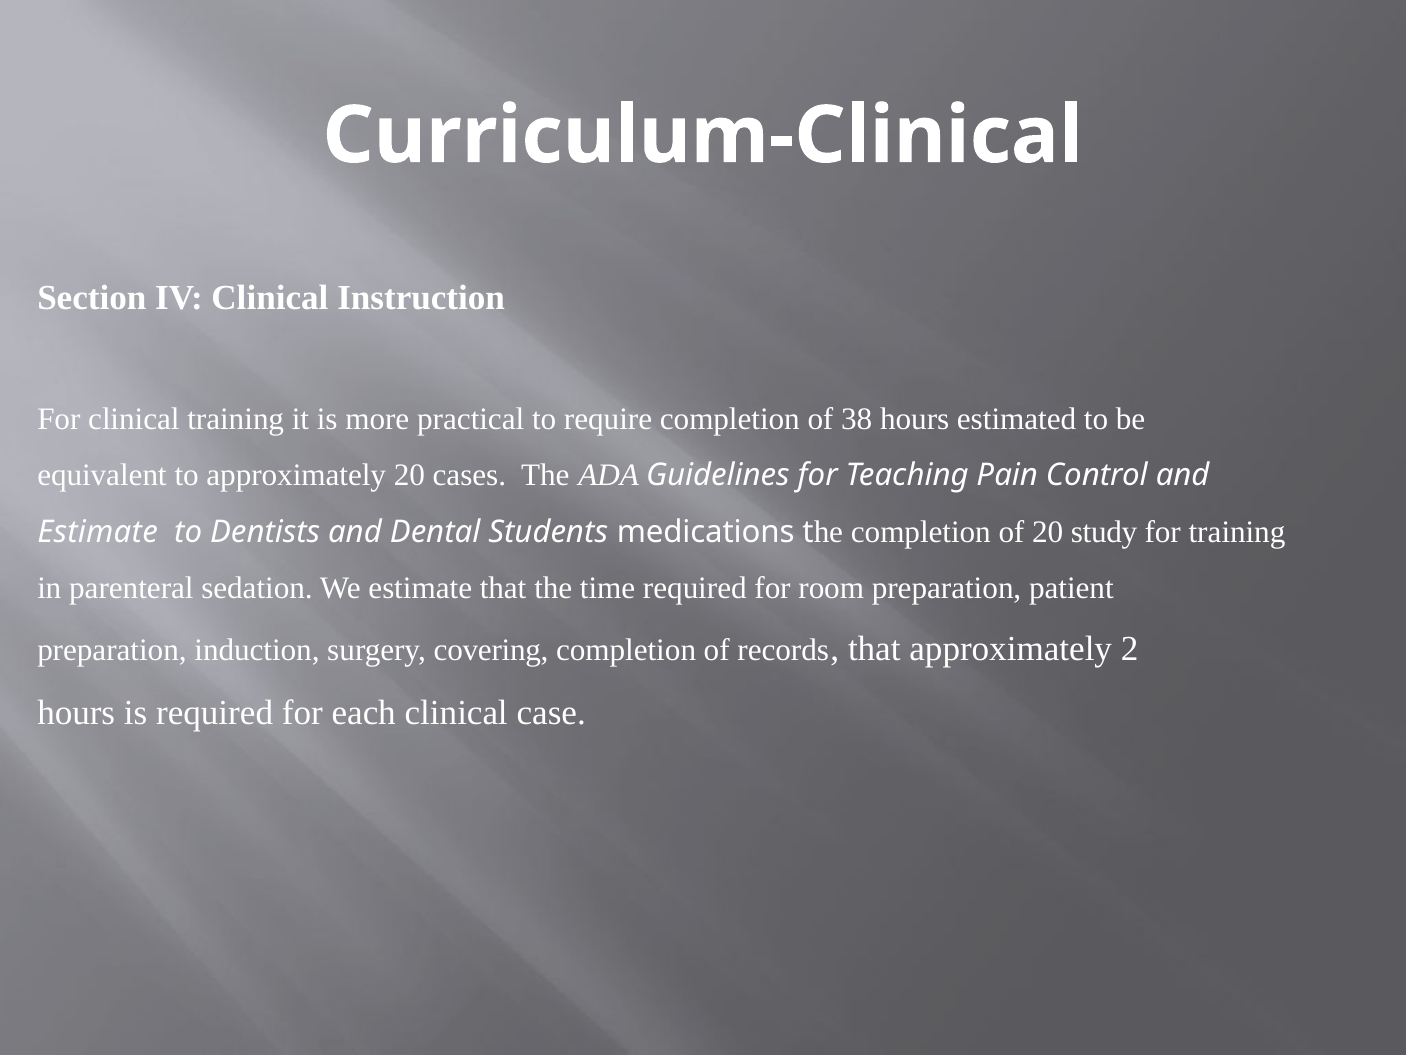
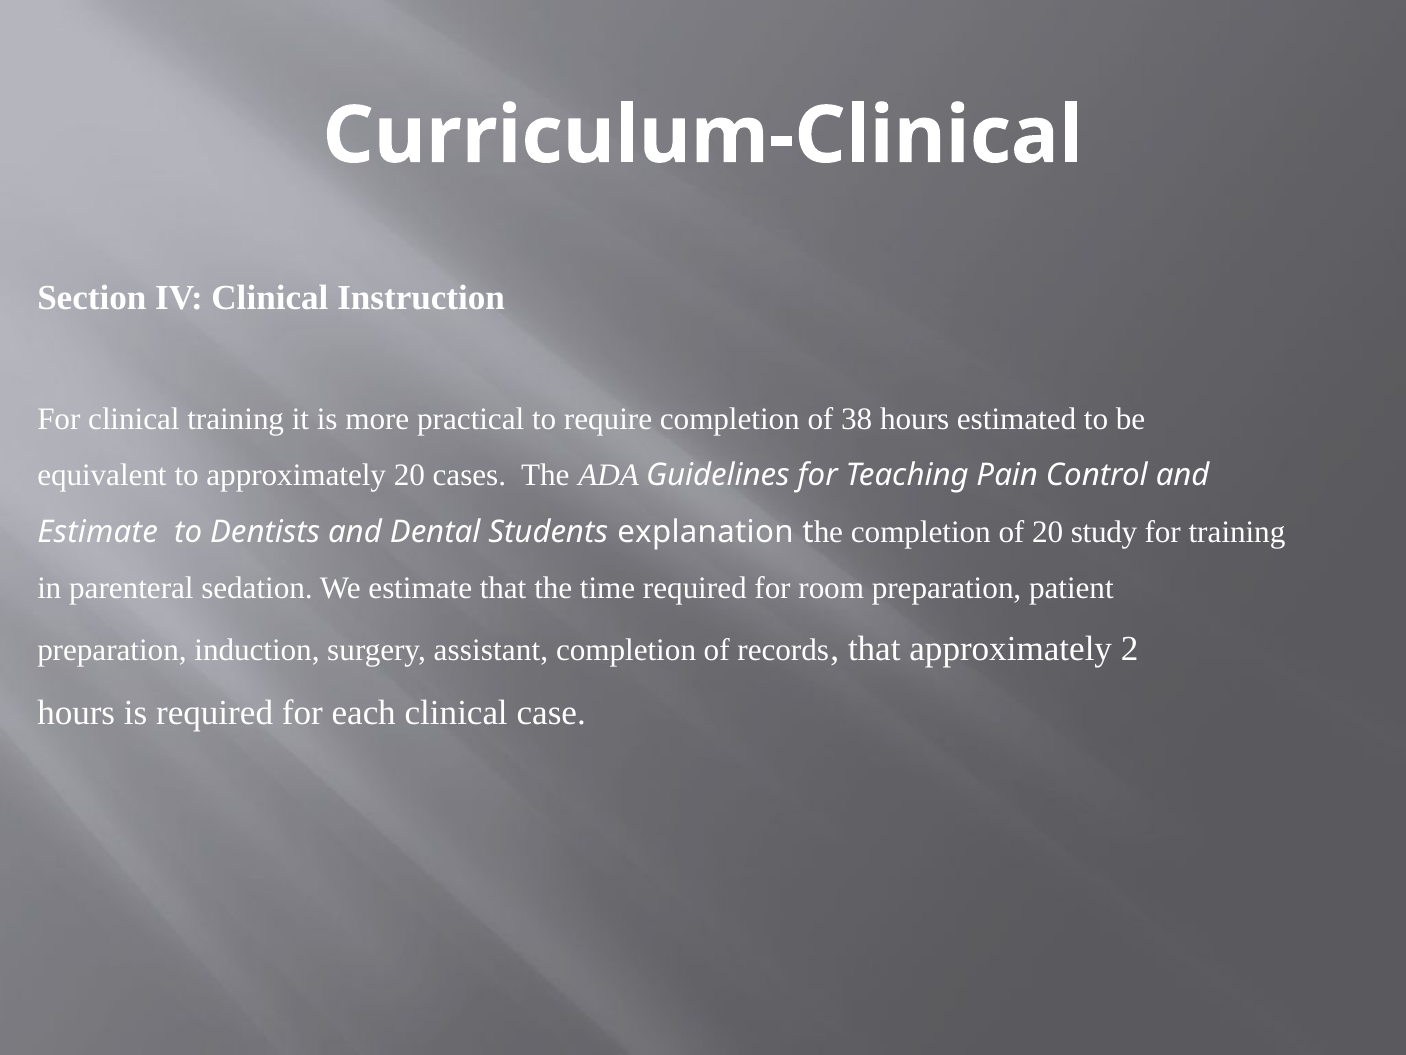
medications: medications -> explanation
covering: covering -> assistant
